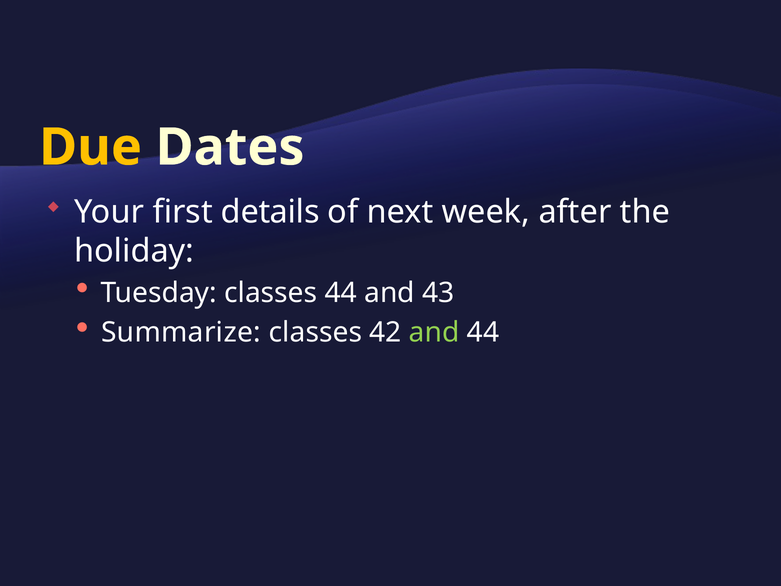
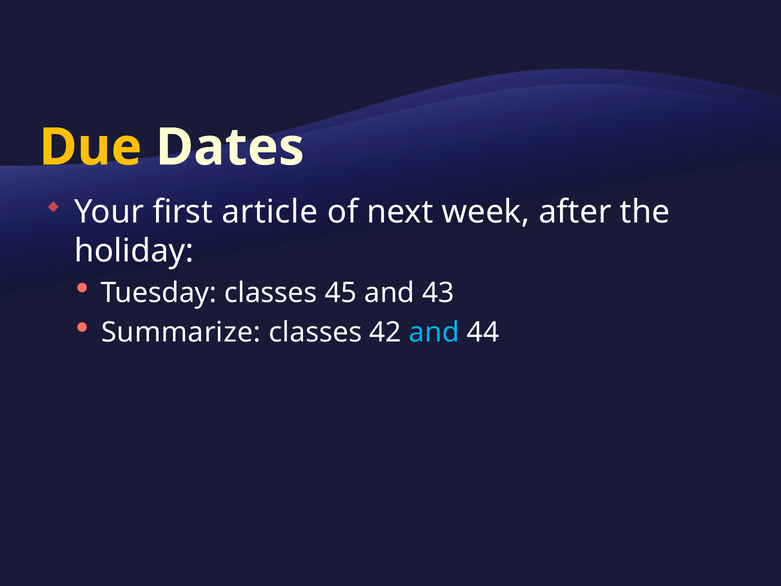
details: details -> article
classes 44: 44 -> 45
and at (434, 332) colour: light green -> light blue
